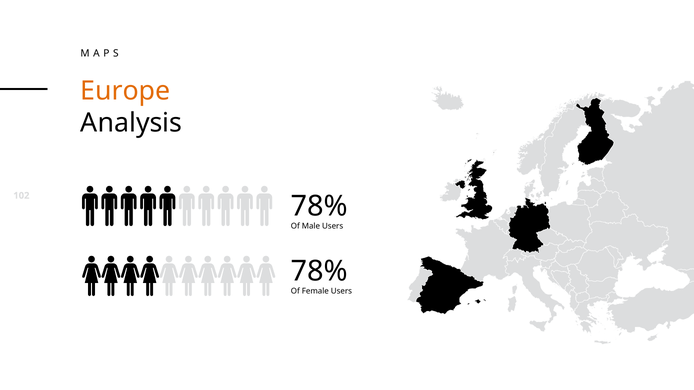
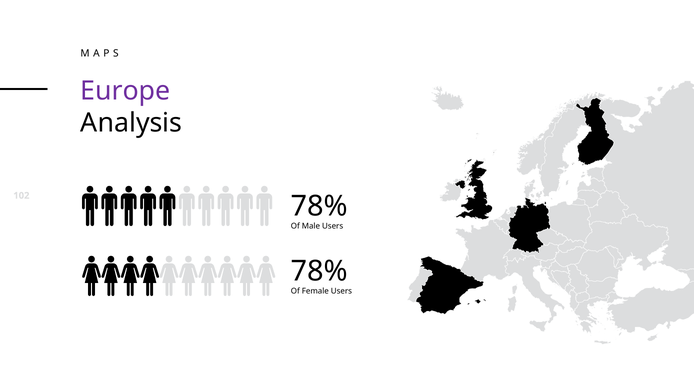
Europe colour: orange -> purple
